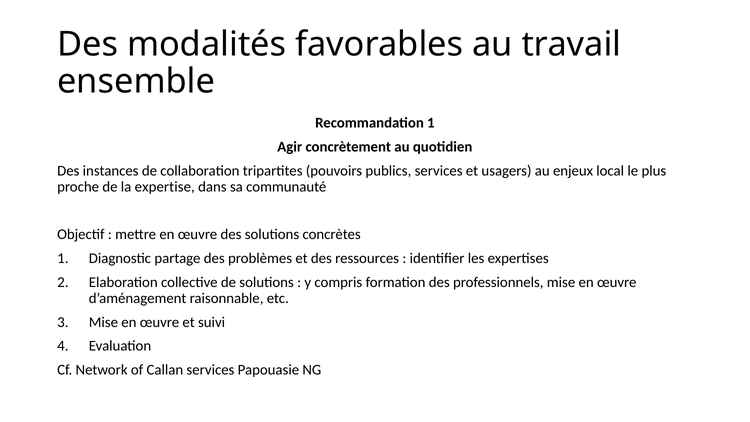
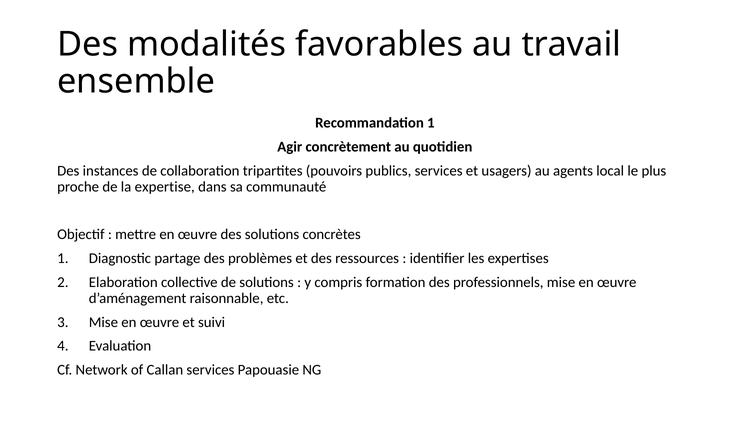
enjeux: enjeux -> agents
